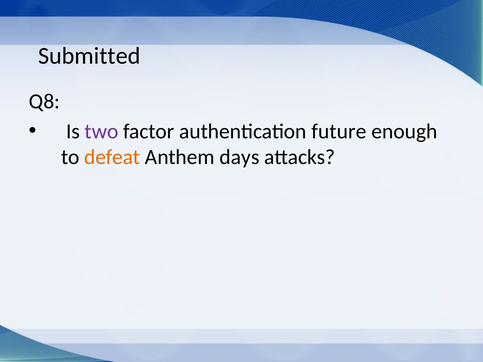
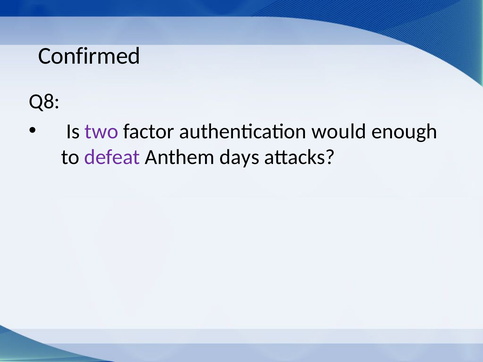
Submitted: Submitted -> Confirmed
future: future -> would
defeat colour: orange -> purple
